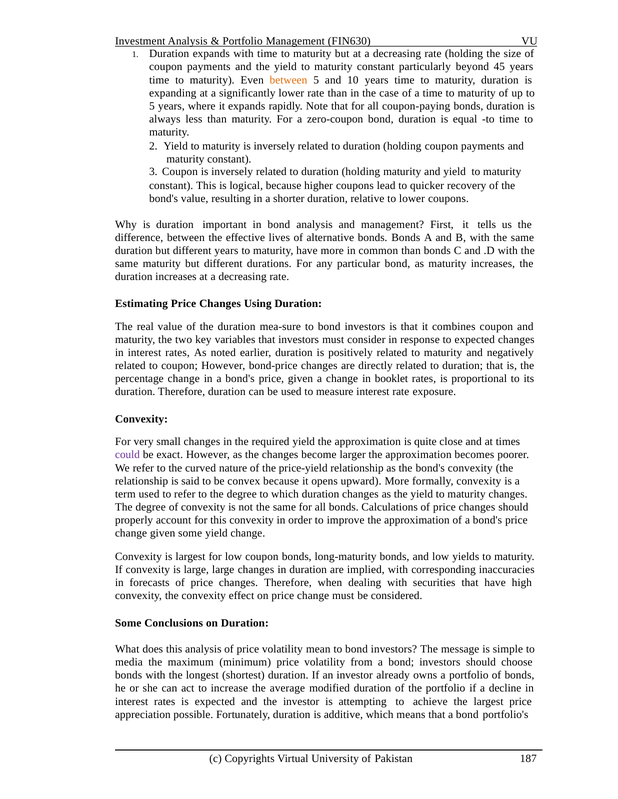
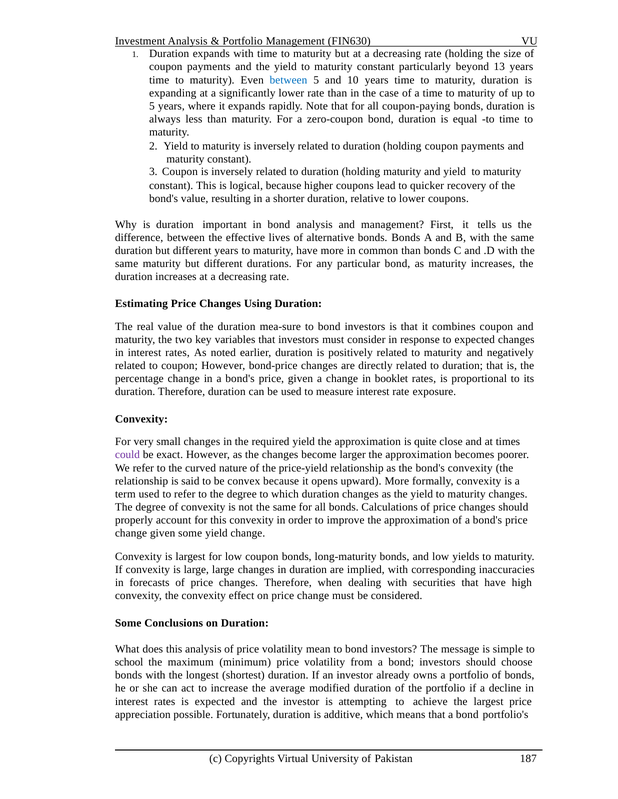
45: 45 -> 13
between at (288, 80) colour: orange -> blue
media: media -> school
